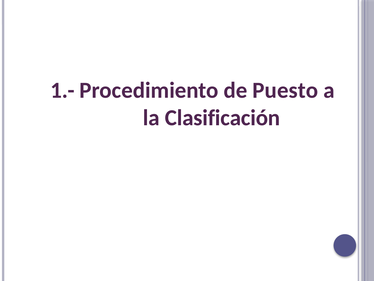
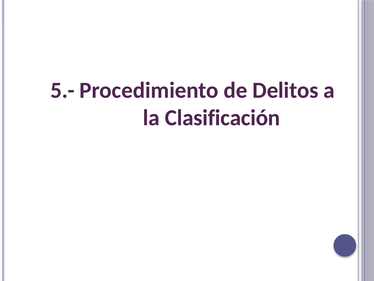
1.-: 1.- -> 5.-
Puesto: Puesto -> Delitos
